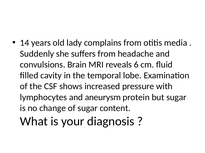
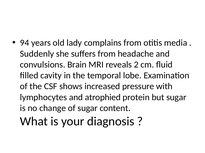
14: 14 -> 94
6: 6 -> 2
aneurysm: aneurysm -> atrophied
